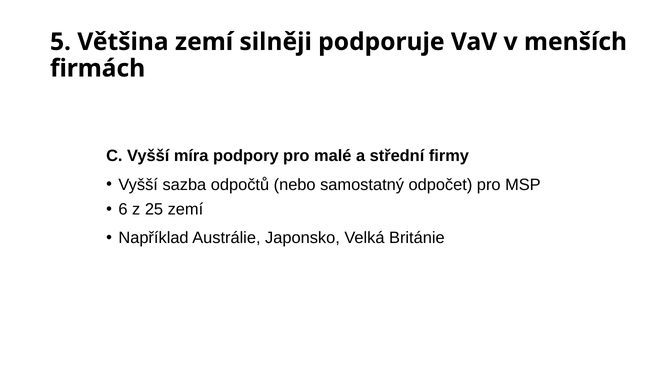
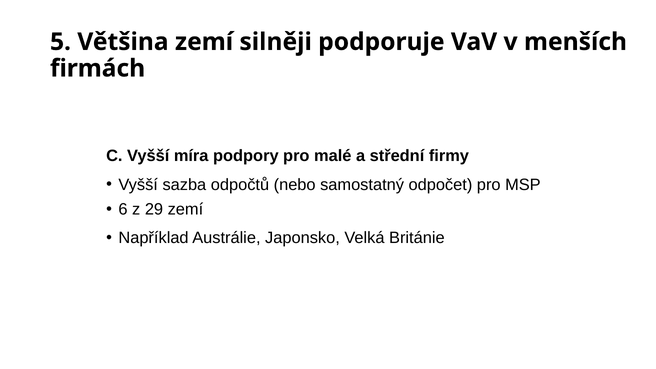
25: 25 -> 29
